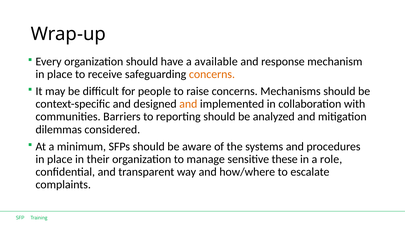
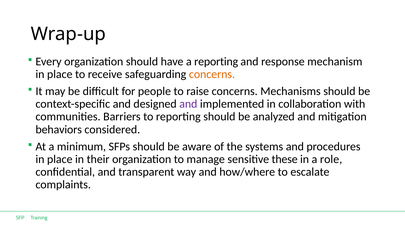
a available: available -> reporting
and at (188, 104) colour: orange -> purple
dilemmas: dilemmas -> behaviors
